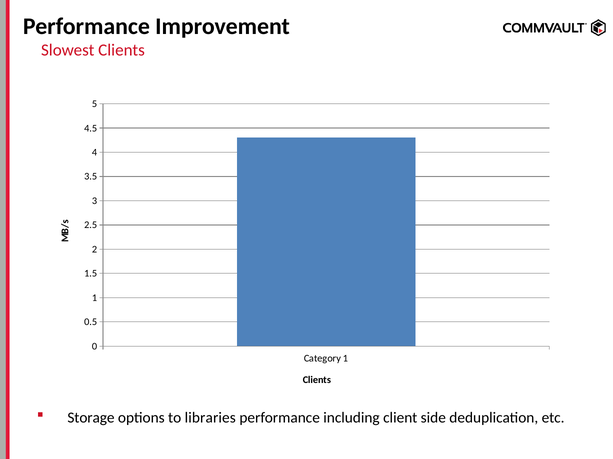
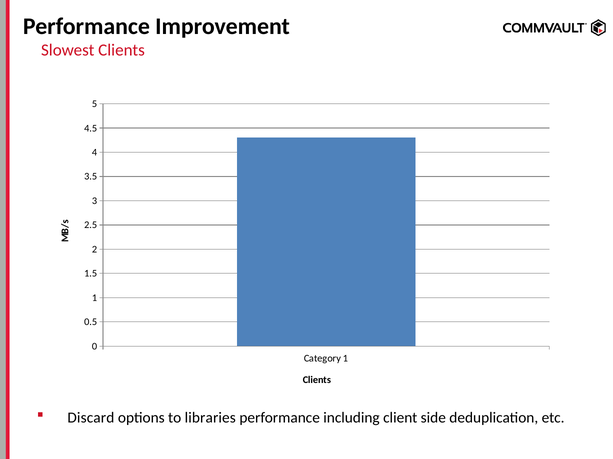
Storage: Storage -> Discard
